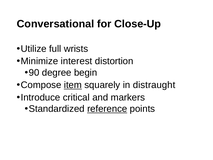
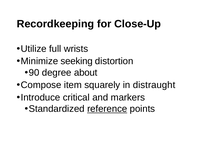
Conversational: Conversational -> Recordkeeping
interest: interest -> seeking
begin: begin -> about
item underline: present -> none
